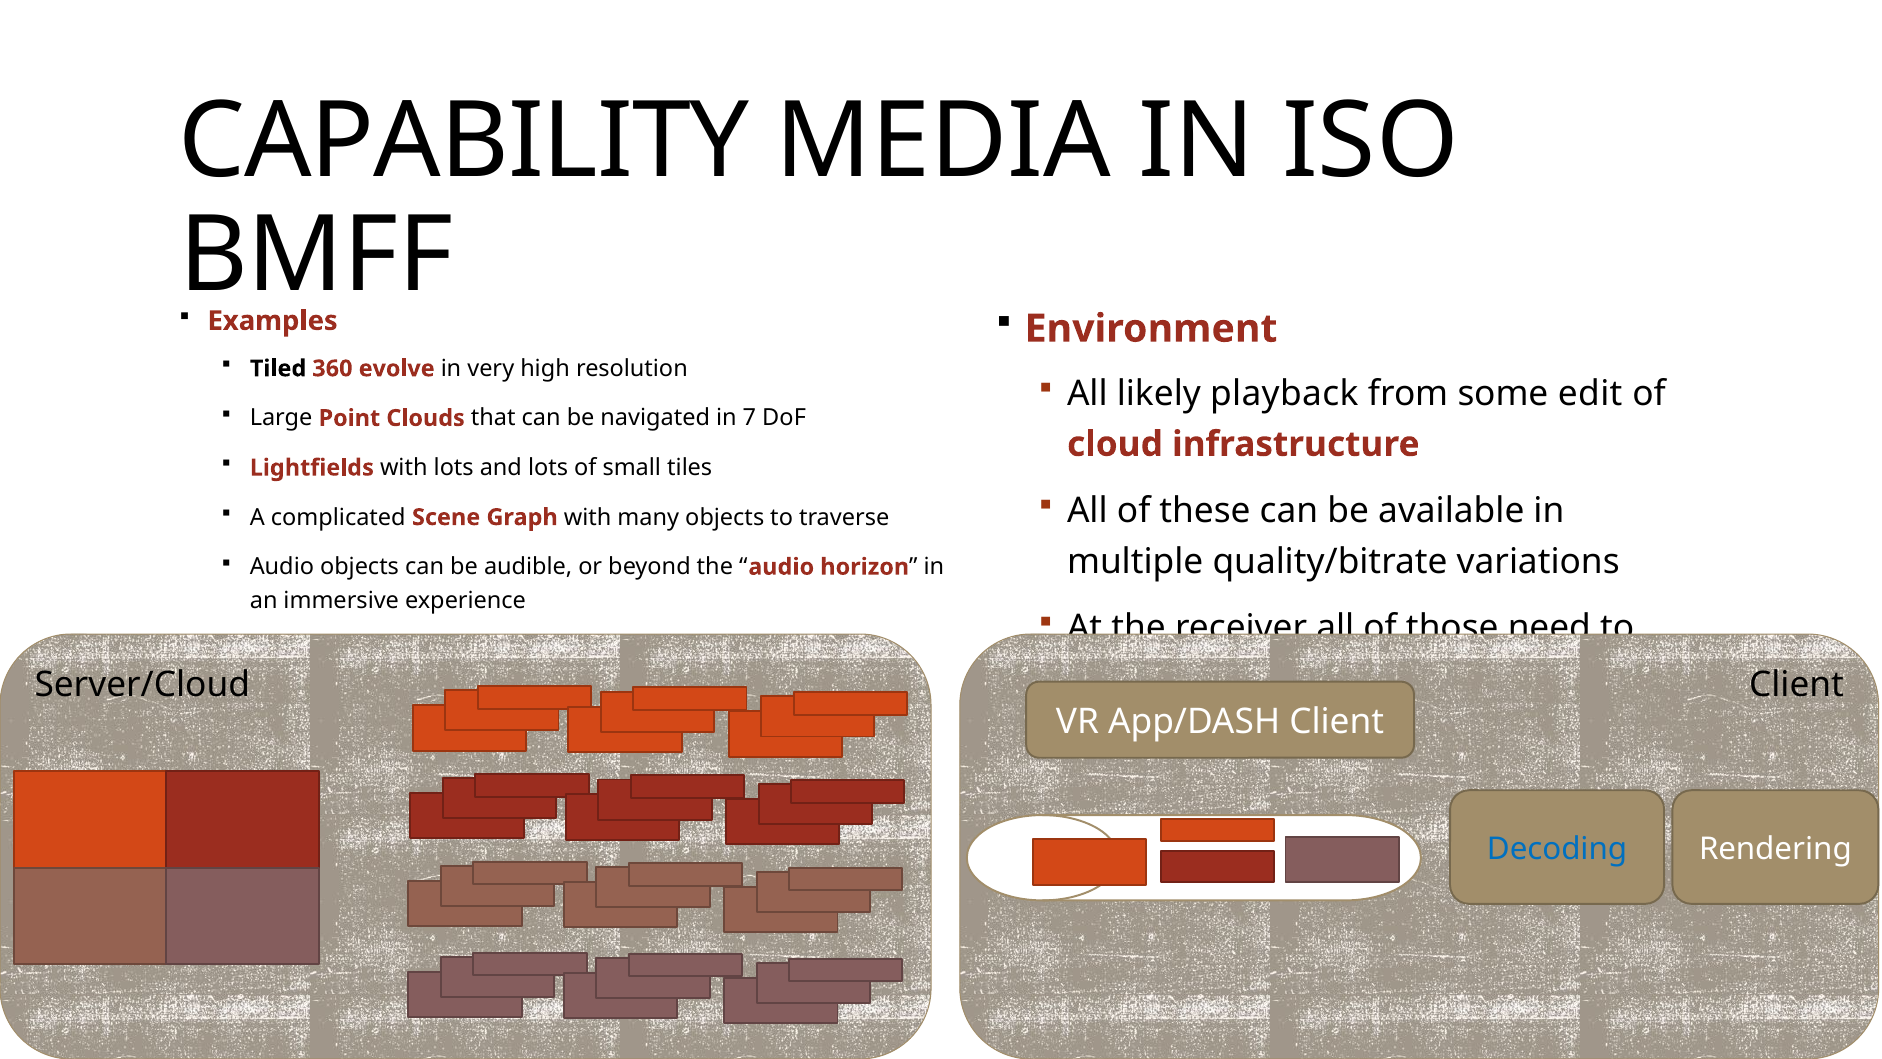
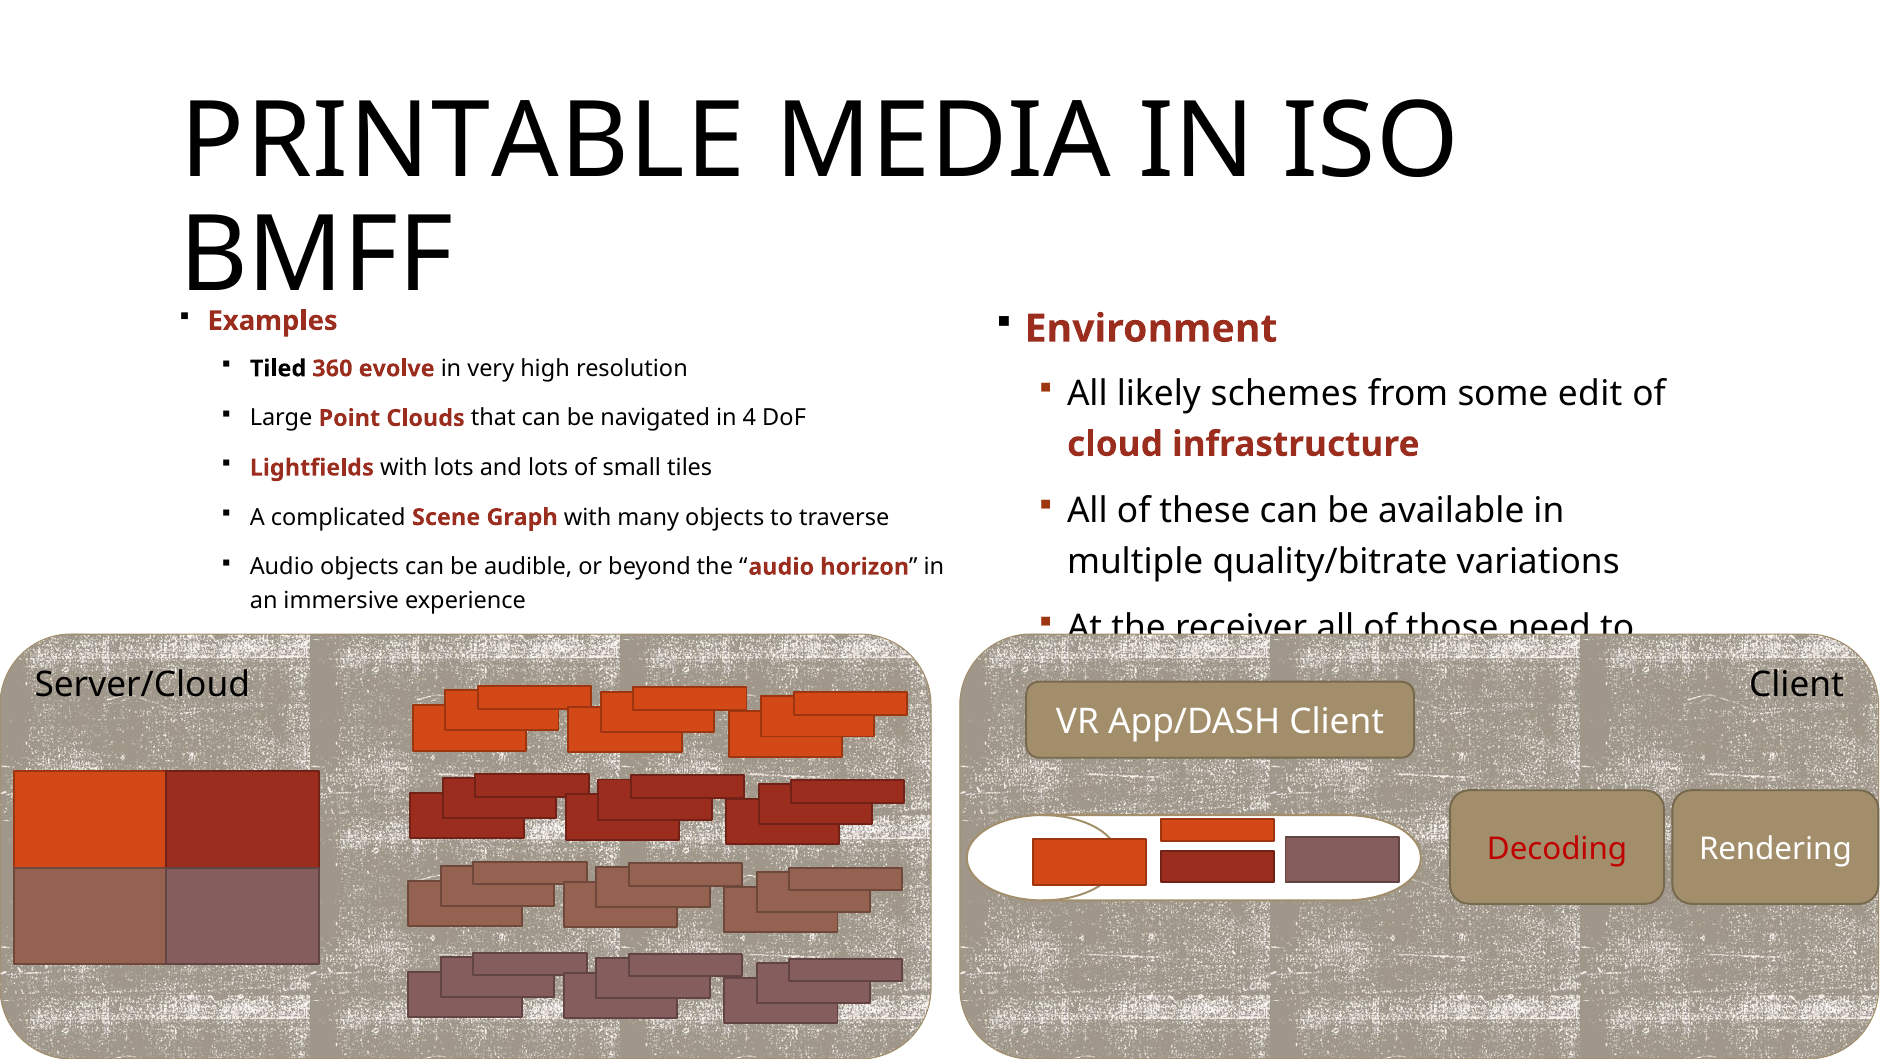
CAPABILITY: CAPABILITY -> PRINTABLE
playback: playback -> schemes
7: 7 -> 4
Decoding colour: blue -> red
